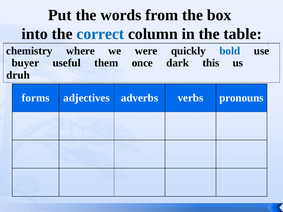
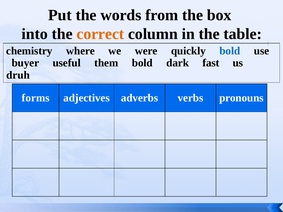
correct colour: blue -> orange
them once: once -> bold
this: this -> fast
